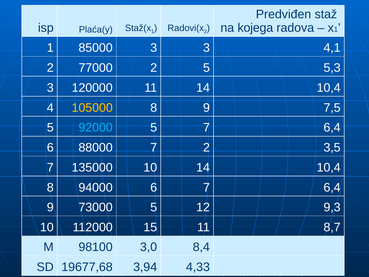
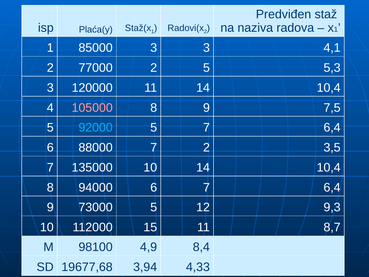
kojega: kojega -> naziva
105000 colour: yellow -> pink
3,0: 3,0 -> 4,9
